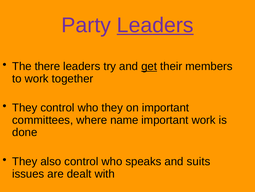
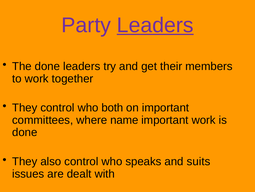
The there: there -> done
get underline: present -> none
who they: they -> both
